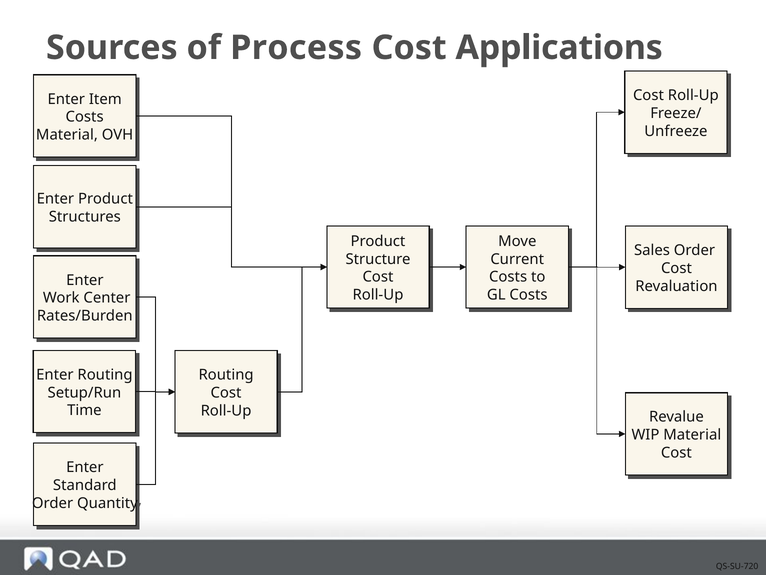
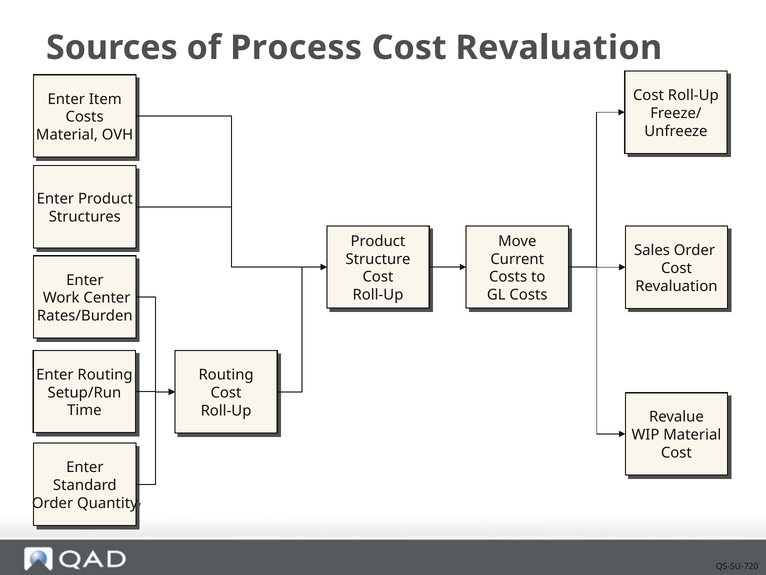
Applications at (559, 48): Applications -> Revaluation
